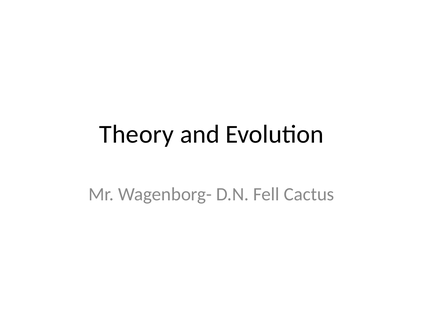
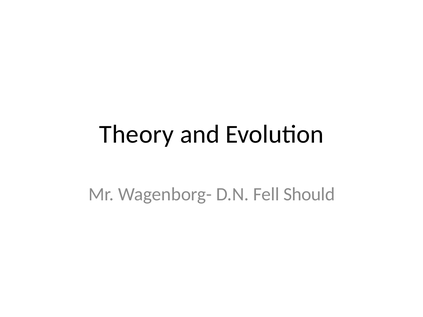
Cactus: Cactus -> Should
